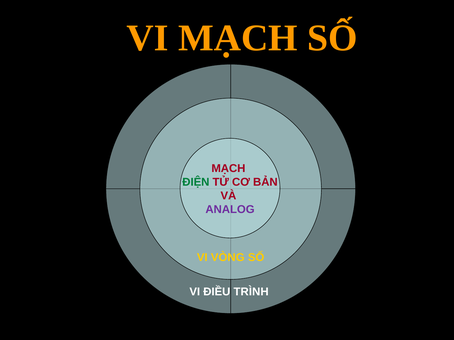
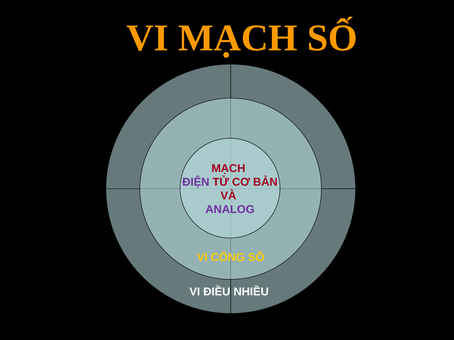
ĐIỆN colour: green -> purple
VÒNG: VÒNG -> CỔNG
TRÌNH: TRÌNH -> NHIỀU
